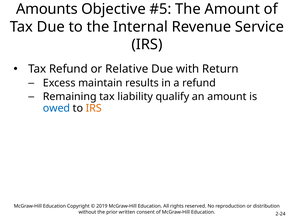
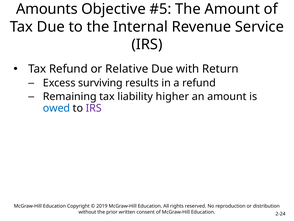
maintain: maintain -> surviving
qualify: qualify -> higher
IRS at (94, 108) colour: orange -> purple
